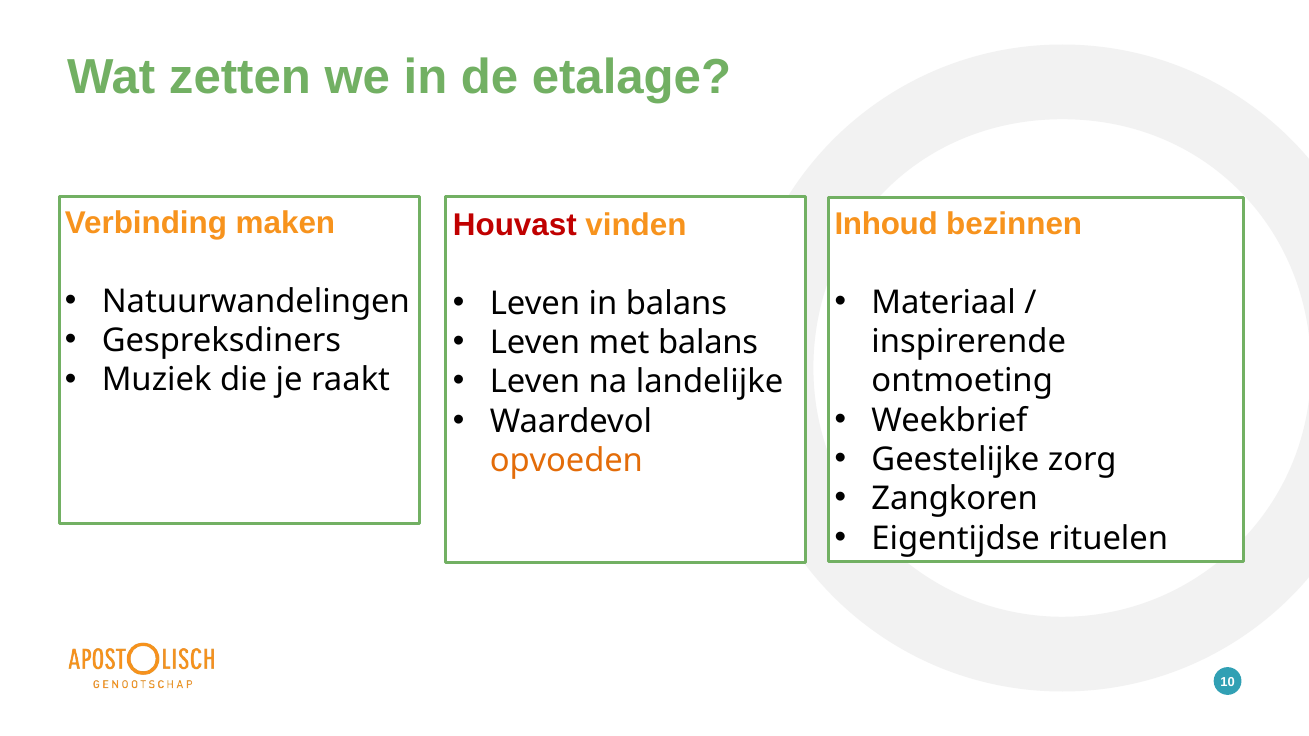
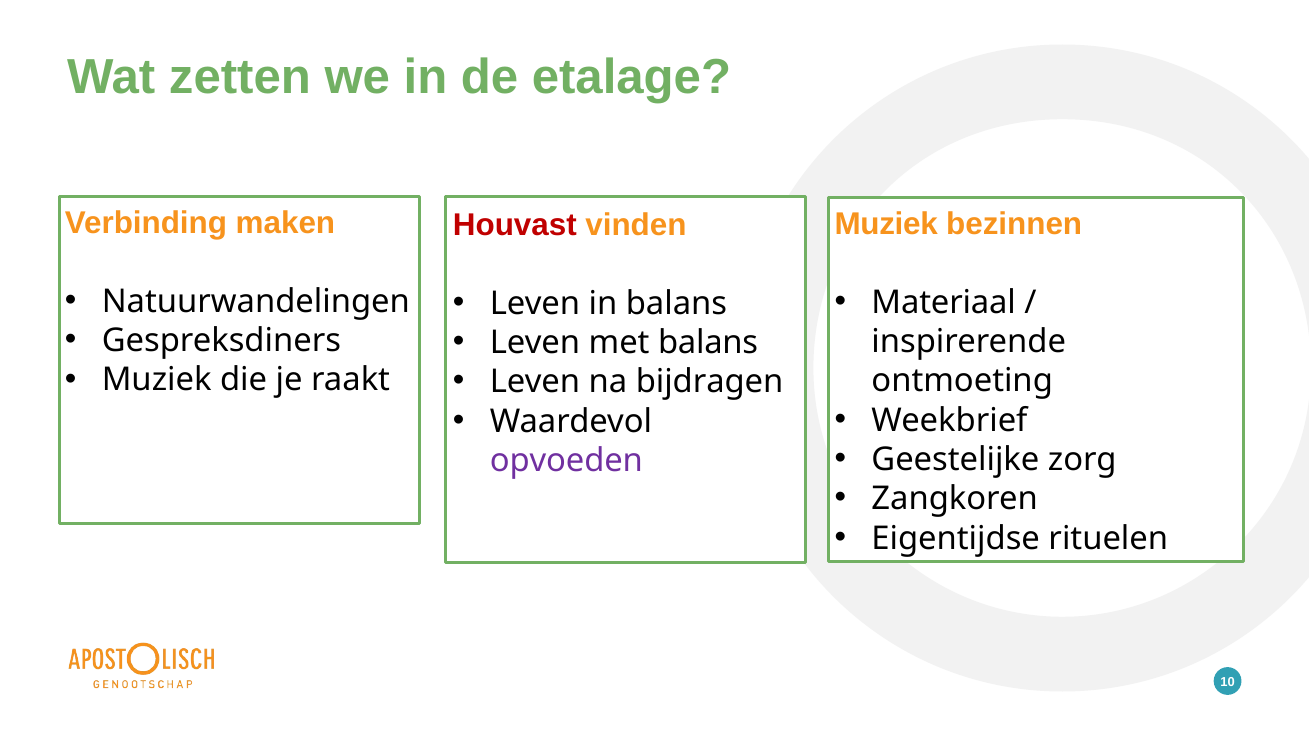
Inhoud at (886, 224): Inhoud -> Muziek
landelijke: landelijke -> bijdragen
opvoeden colour: orange -> purple
